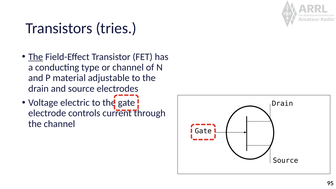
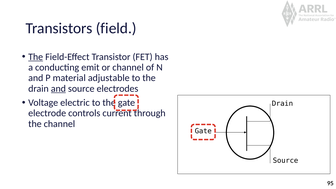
tries: tries -> field
type: type -> emit
and at (58, 89) underline: none -> present
